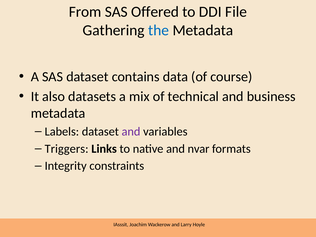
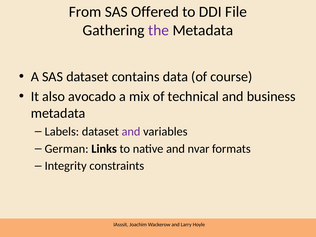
the colour: blue -> purple
datasets: datasets -> avocado
Triggers: Triggers -> German
